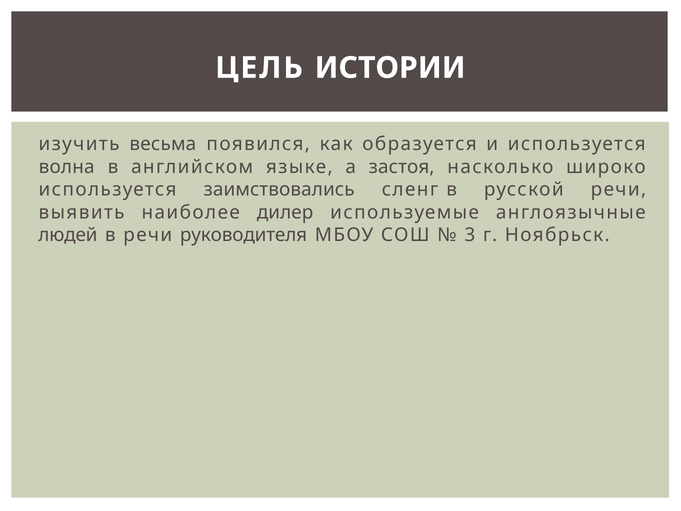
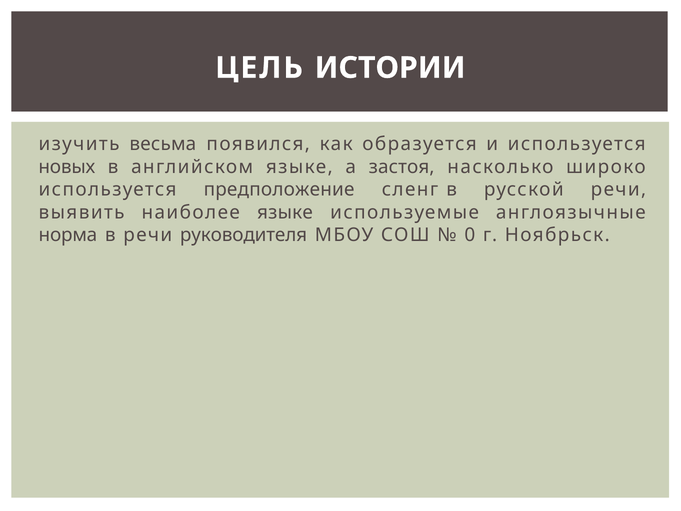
волна: волна -> новых
заимствовались: заимствовались -> предположение
наиболее дилер: дилер -> языке
людей: людей -> норма
3: 3 -> 0
